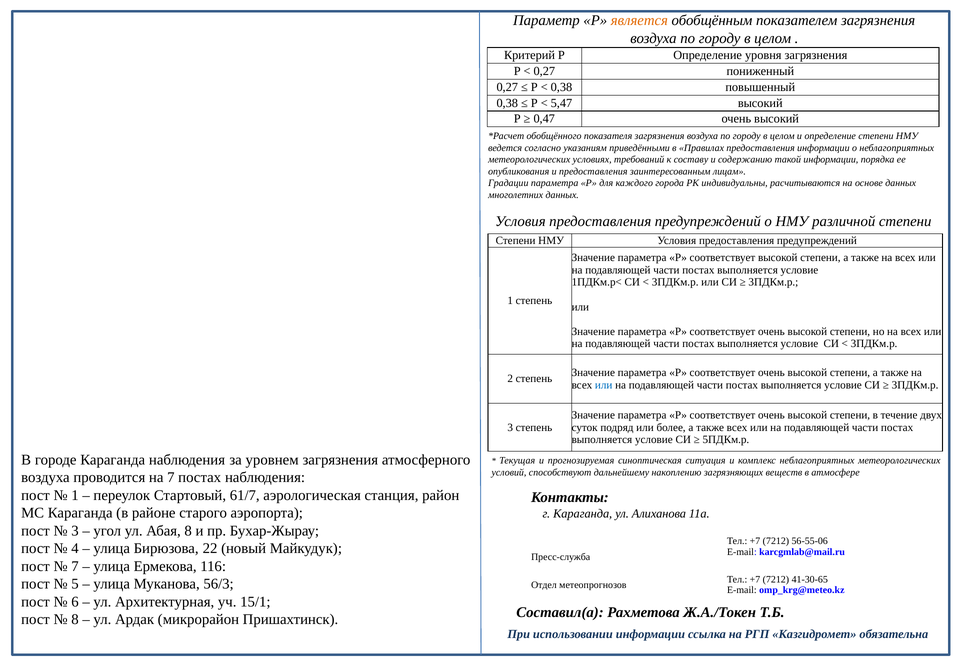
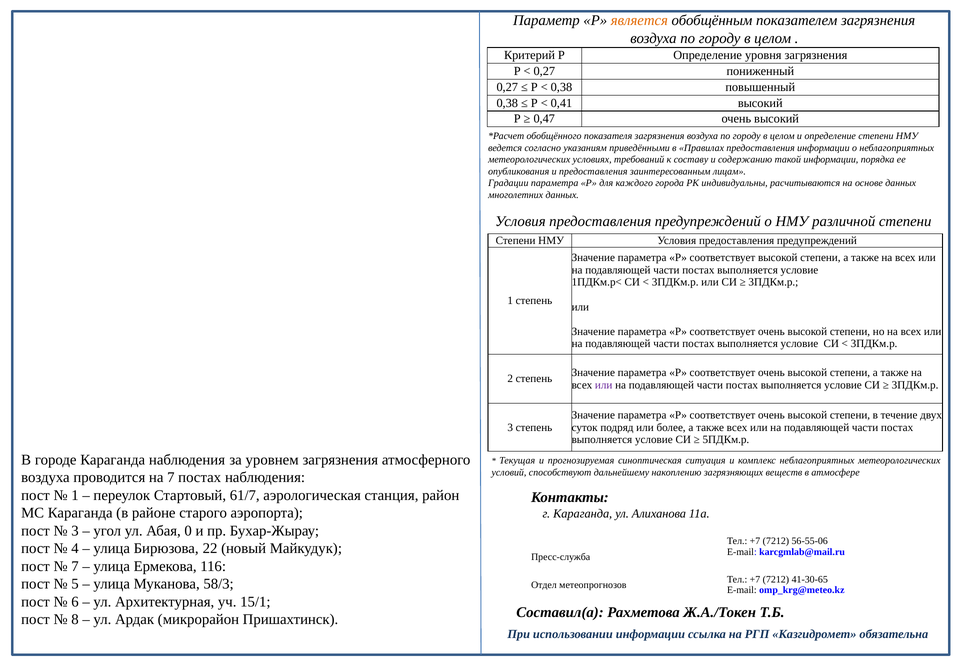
5,47: 5,47 -> 0,41
или at (604, 385) colour: blue -> purple
Абая 8: 8 -> 0
56/3: 56/3 -> 58/3
